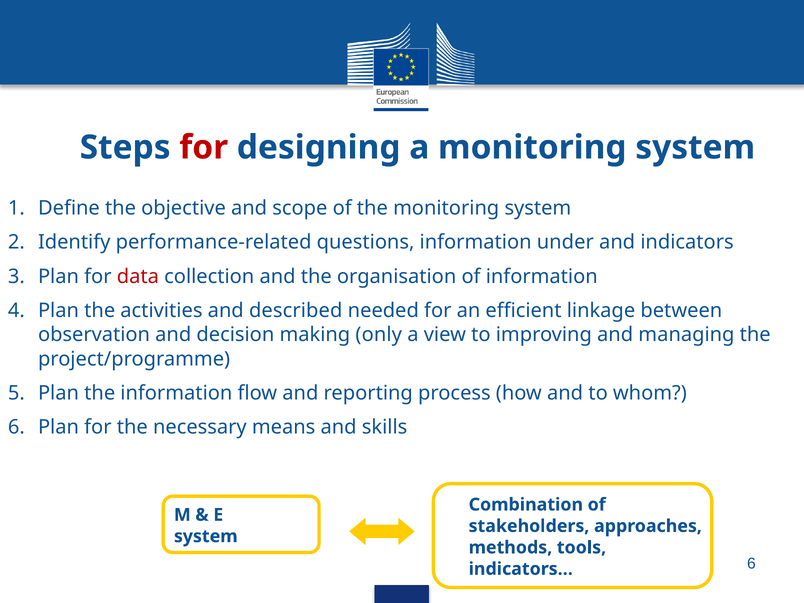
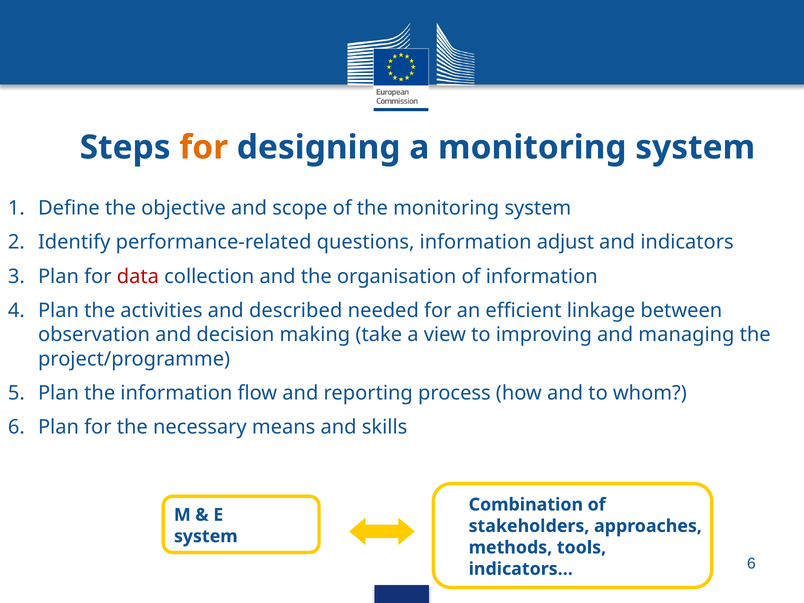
for at (204, 147) colour: red -> orange
under: under -> adjust
only: only -> take
